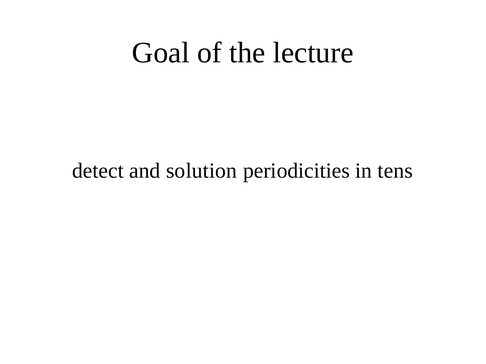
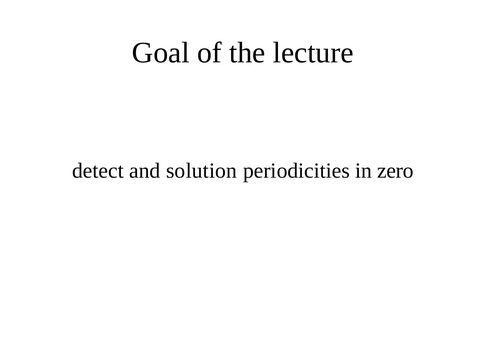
tens: tens -> zero
